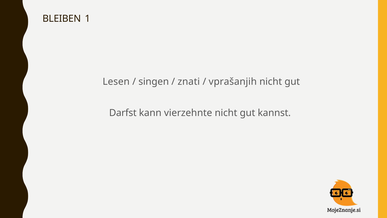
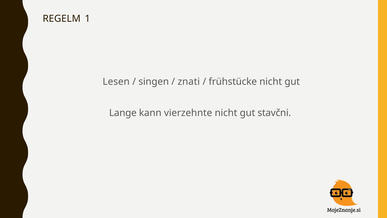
BLEIBEN: BLEIBEN -> REGELM
vprašanjih: vprašanjih -> frühstücke
Darfst: Darfst -> Lange
kannst: kannst -> stavčni
